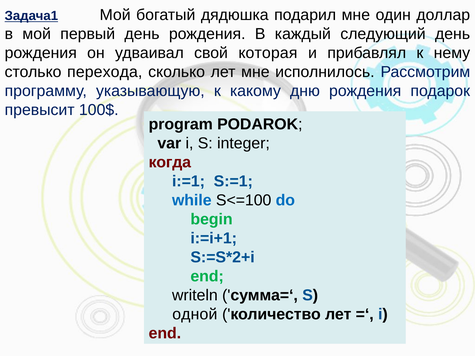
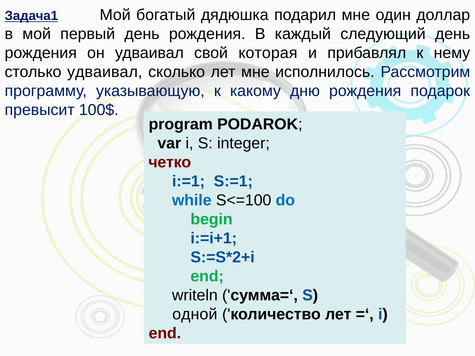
столько перехода: перехода -> удваивал
когда: когда -> четко
